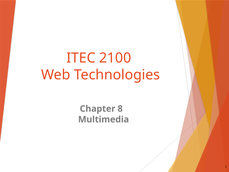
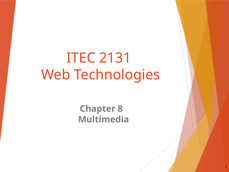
2100: 2100 -> 2131
